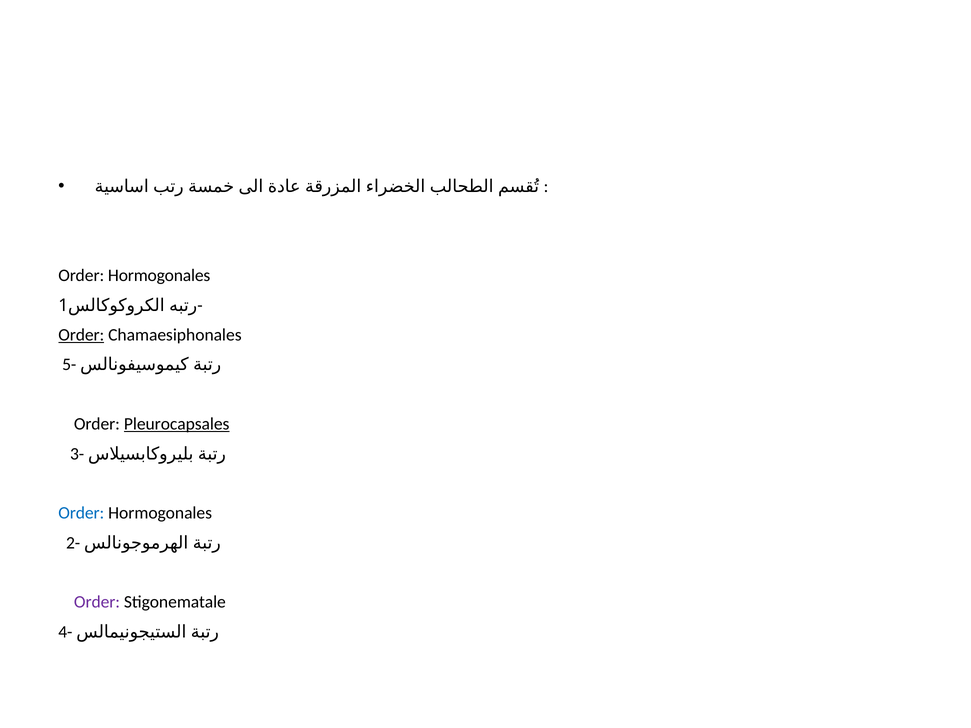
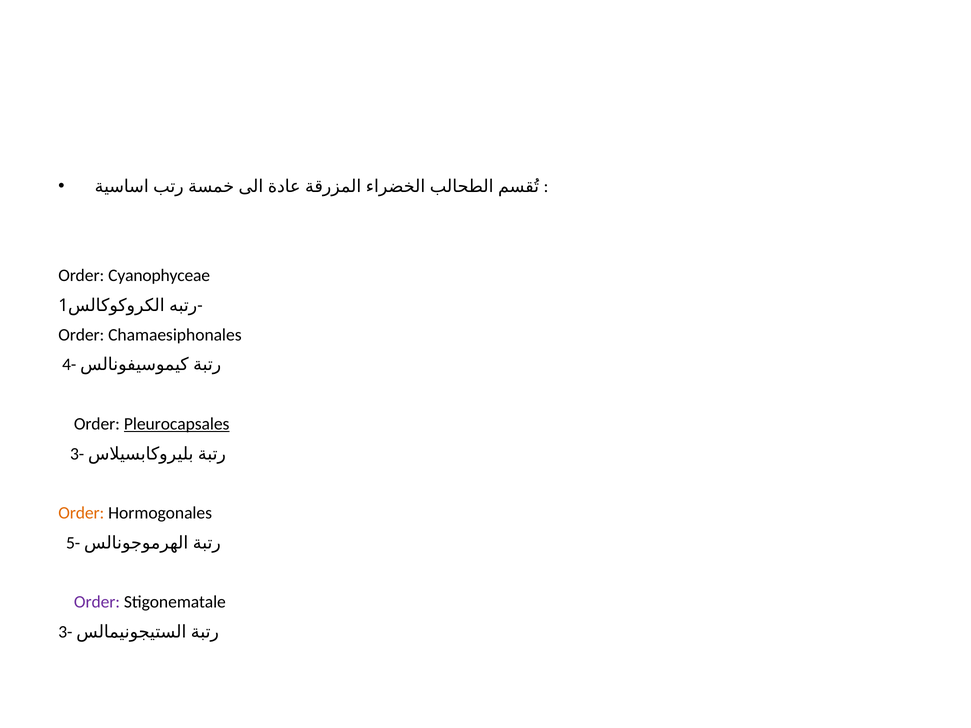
Hormogonales at (159, 276): Hormogonales -> Cyanophyceae
Order at (81, 335) underline: present -> none
5-: 5- -> 4-
Order at (81, 513) colour: blue -> orange
2-: 2- -> 5-
4- at (65, 632): 4- -> 3-
